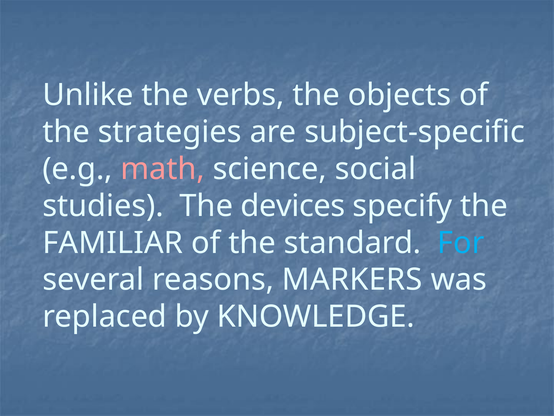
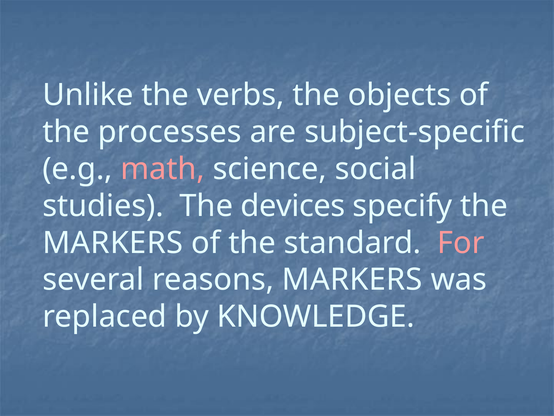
strategies: strategies -> processes
FAMILIAR at (113, 243): FAMILIAR -> MARKERS
For colour: light blue -> pink
